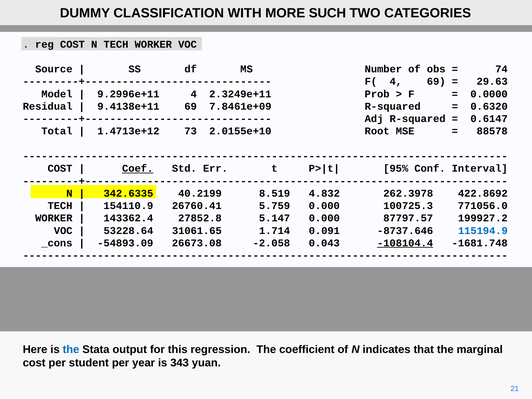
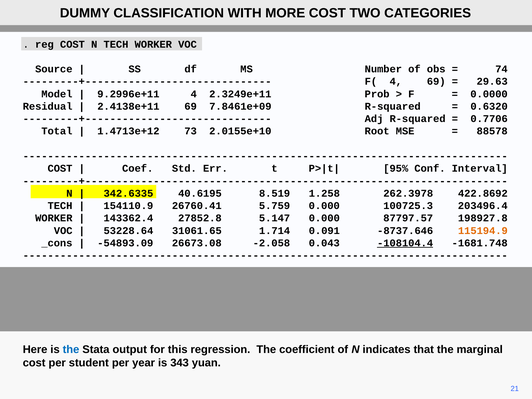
MORE SUCH: SUCH -> COST
9.4138e+11: 9.4138e+11 -> 2.4138e+11
0.6147: 0.6147 -> 0.7706
Coef underline: present -> none
40.2199: 40.2199 -> 40.6195
4.832: 4.832 -> 1.258
771056.0: 771056.0 -> 203496.4
199927.2: 199927.2 -> 198927.8
115194.9 colour: blue -> orange
